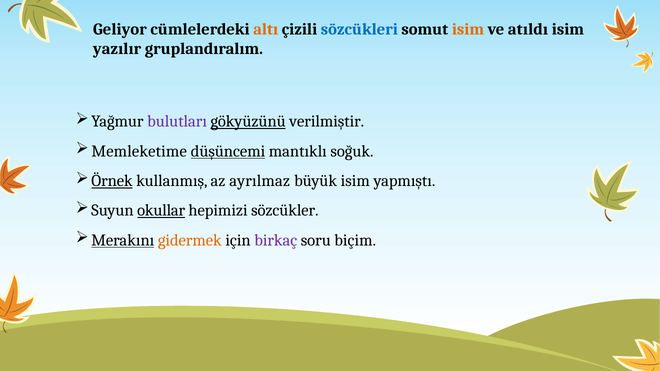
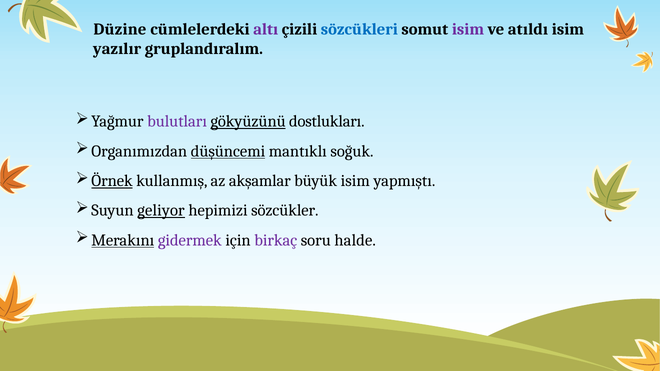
Geliyor: Geliyor -> Düzine
altı colour: orange -> purple
isim at (468, 29) colour: orange -> purple
verilmiştir: verilmiştir -> dostlukları
Memleketime: Memleketime -> Organımızdan
ayrılmaz: ayrılmaz -> akşamlar
okullar: okullar -> geliyor
gidermek colour: orange -> purple
biçim: biçim -> halde
